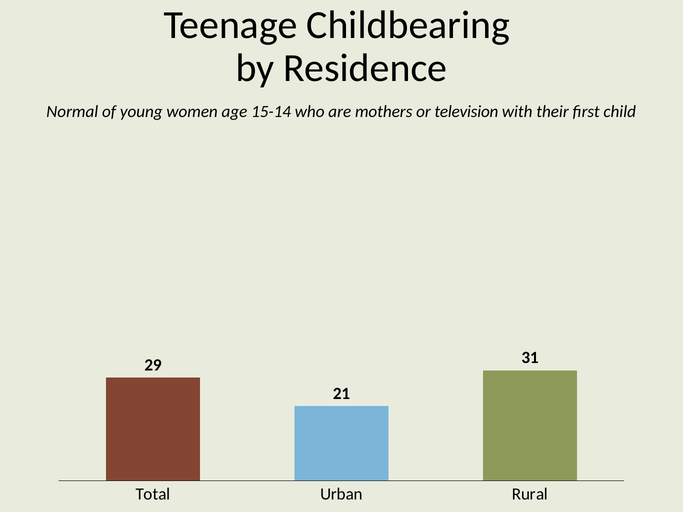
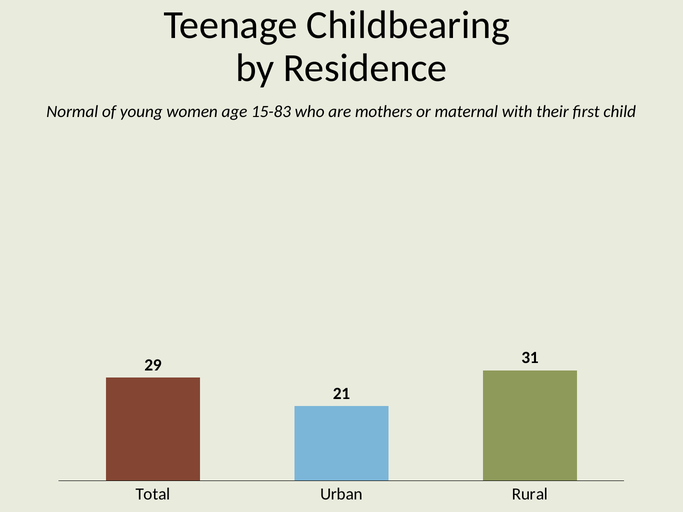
15-14: 15-14 -> 15-83
television: television -> maternal
